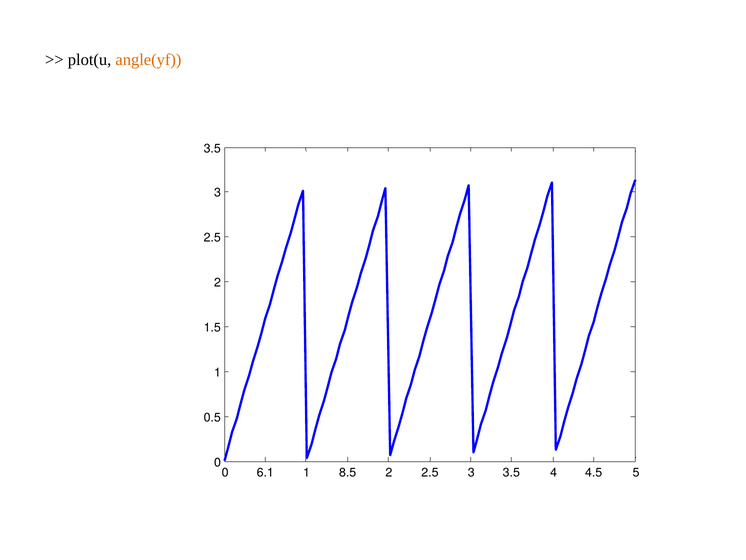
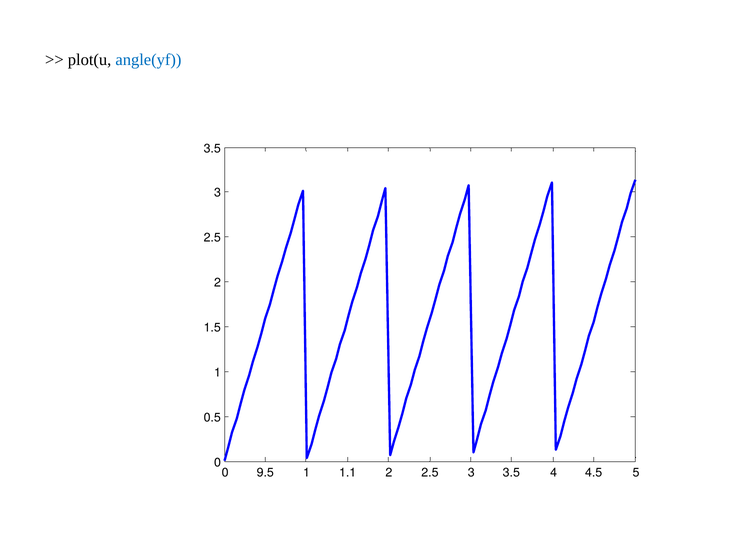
angle(yf colour: orange -> blue
6.1: 6.1 -> 9.5
8.5: 8.5 -> 1.1
